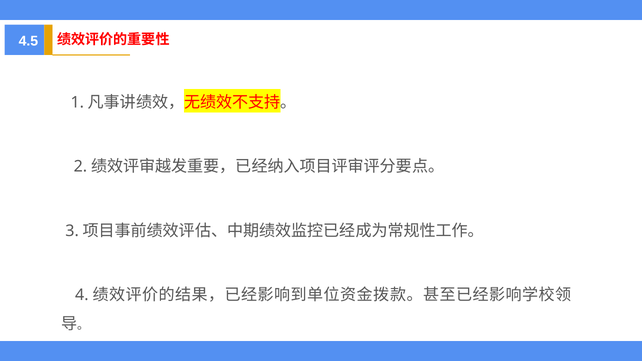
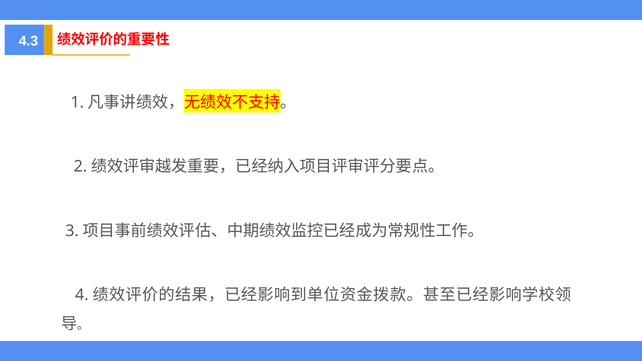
4.5: 4.5 -> 4.3
